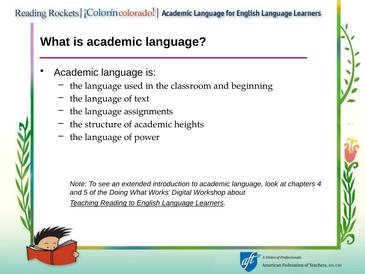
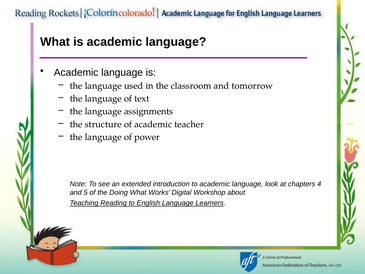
beginning: beginning -> tomorrow
heights: heights -> teacher
